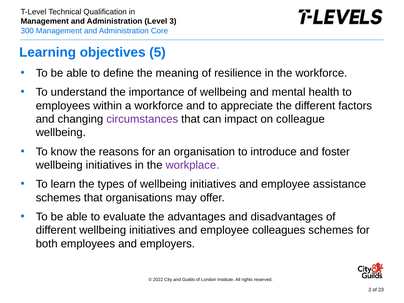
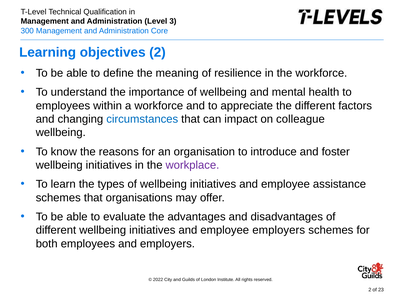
objectives 5: 5 -> 2
circumstances colour: purple -> blue
employee colleagues: colleagues -> employers
